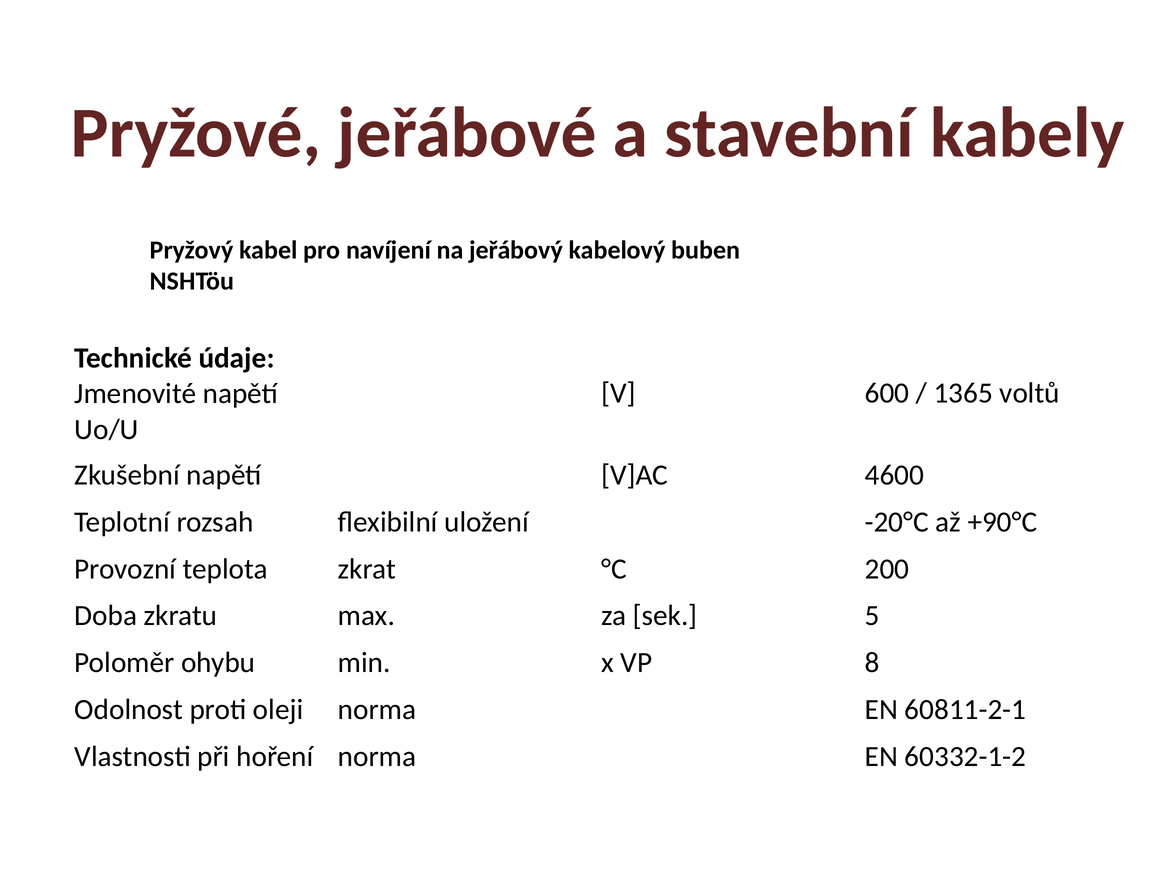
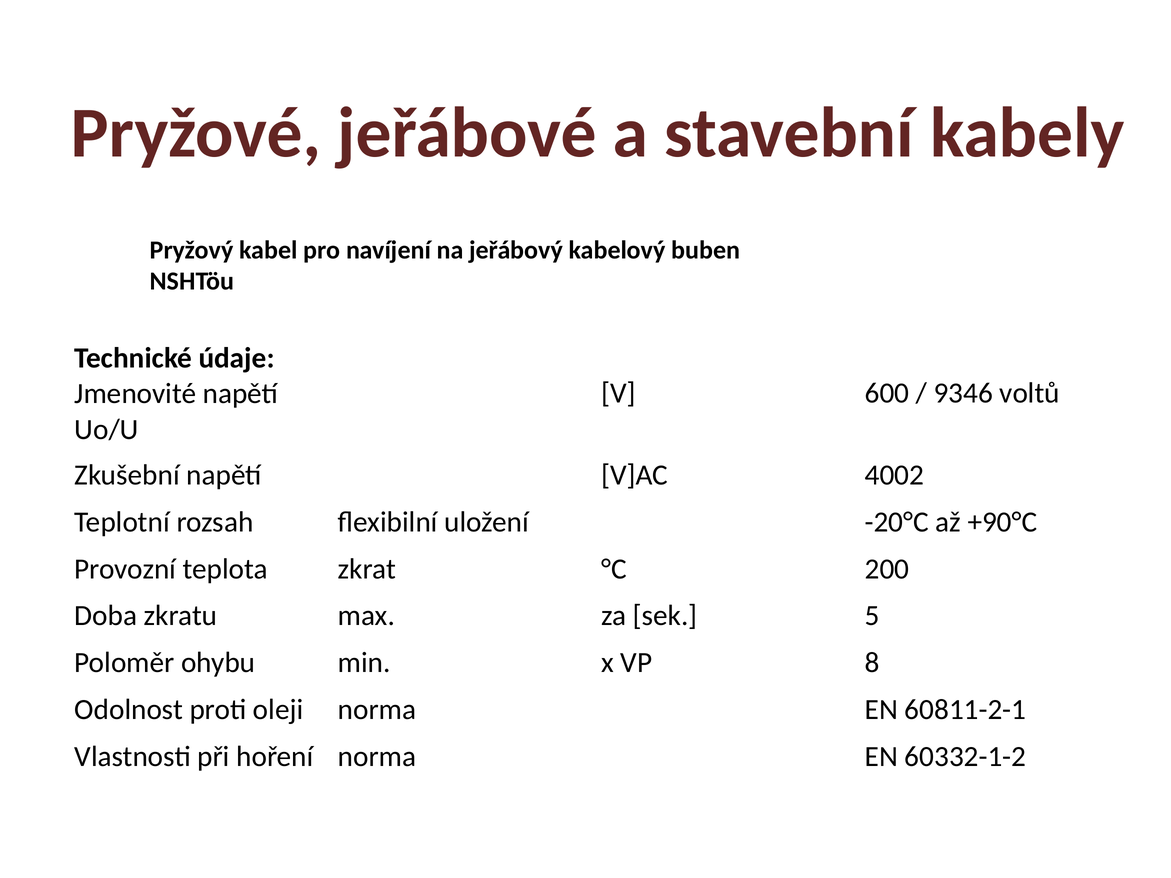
1365: 1365 -> 9346
4600: 4600 -> 4002
